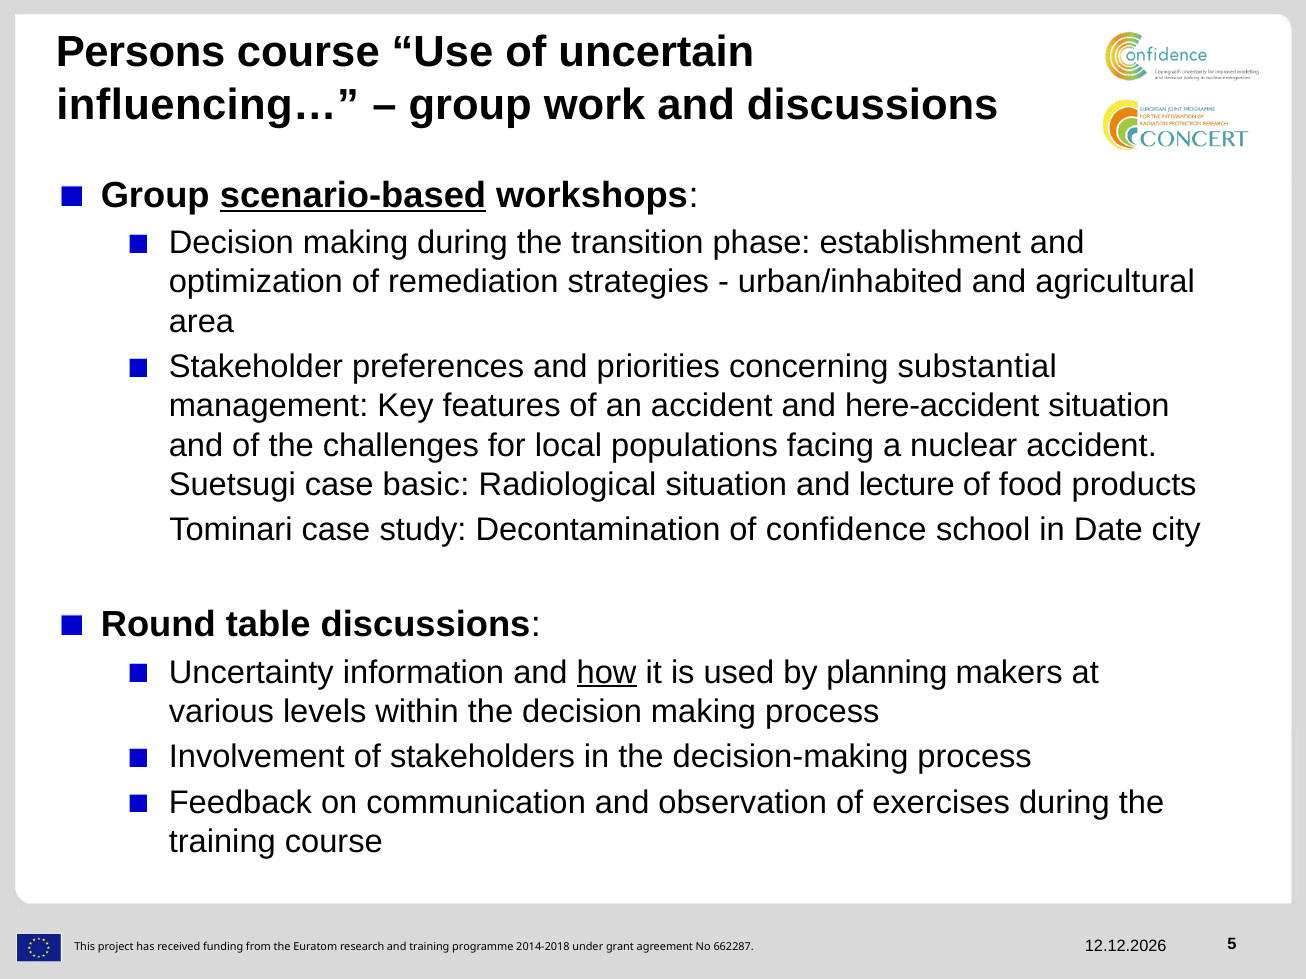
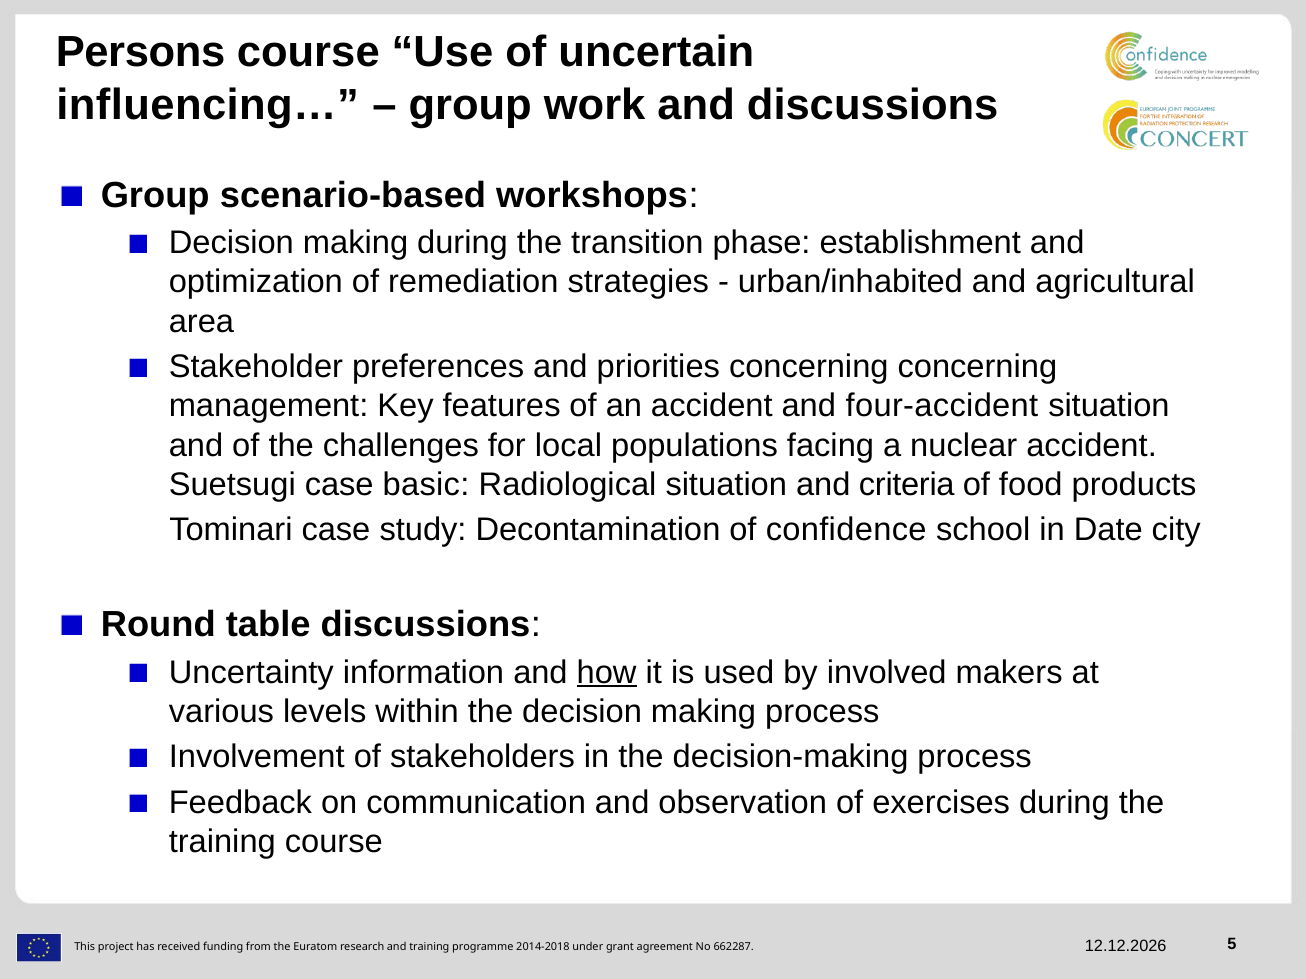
scenario-based underline: present -> none
concerning substantial: substantial -> concerning
here-accident: here-accident -> four-accident
lecture: lecture -> criteria
planning: planning -> involved
